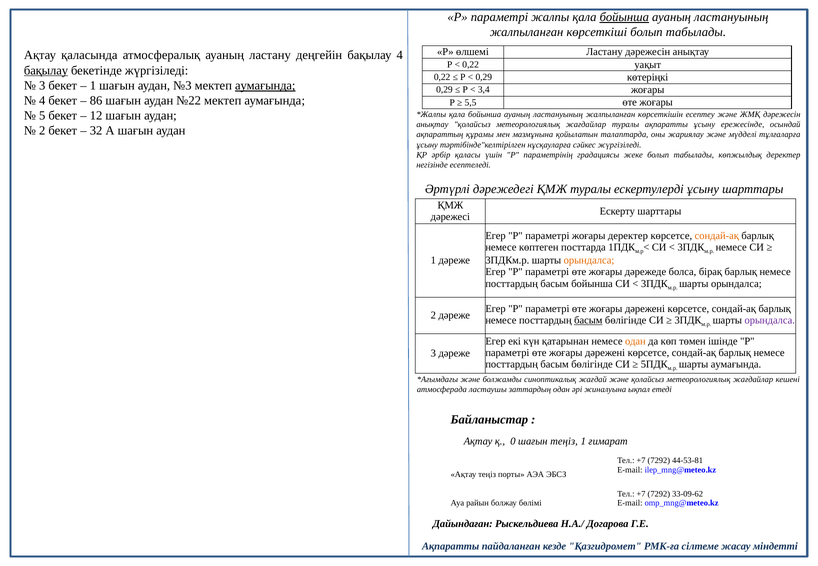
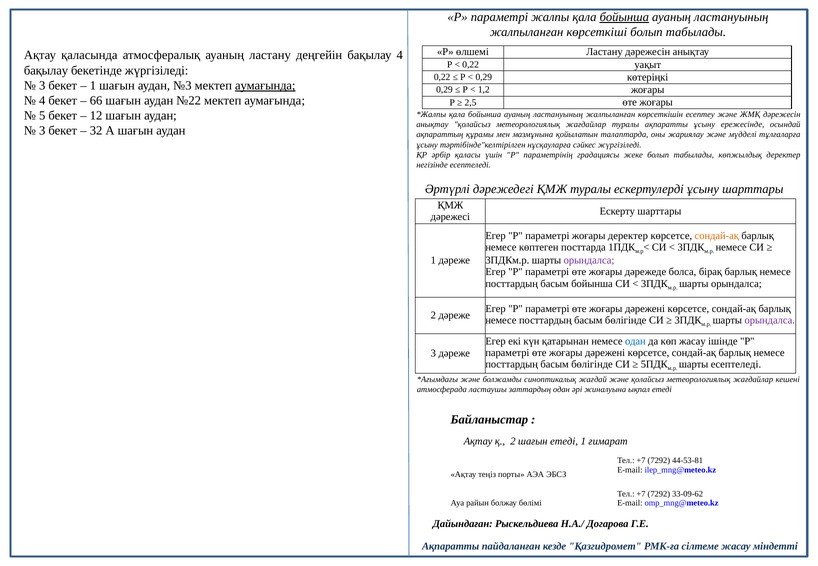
бақылау at (46, 70) underline: present -> none
3,4: 3,4 -> 1,2
86: 86 -> 66
5,5: 5,5 -> 2,5
2 at (42, 131): 2 -> 3
орындалса at (589, 261) colour: orange -> purple
басым at (588, 321) underline: present -> none
одан at (635, 341) colour: orange -> blue
көп төмен: төмен -> жасау
шарты аумағында: аумағында -> есептеледі
қ 0: 0 -> 2
шағын теңіз: теңіз -> етеді
